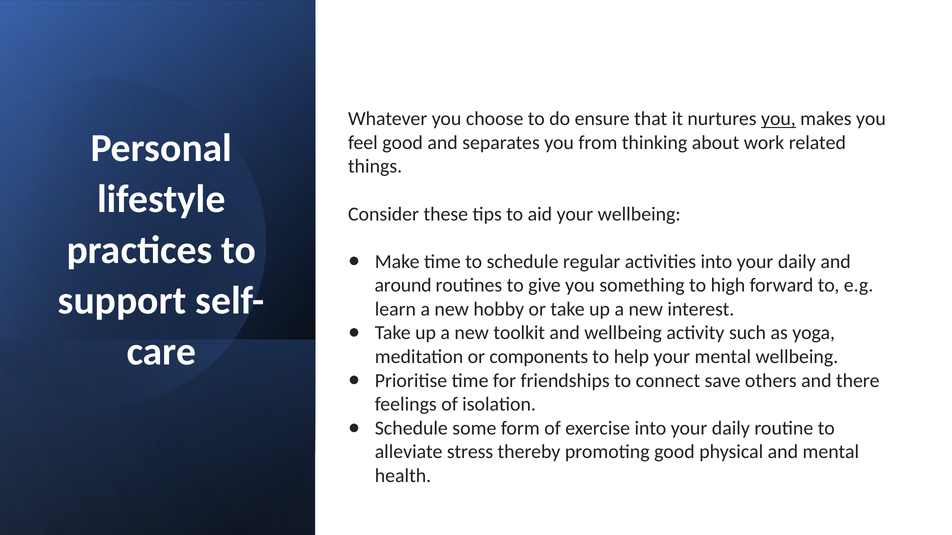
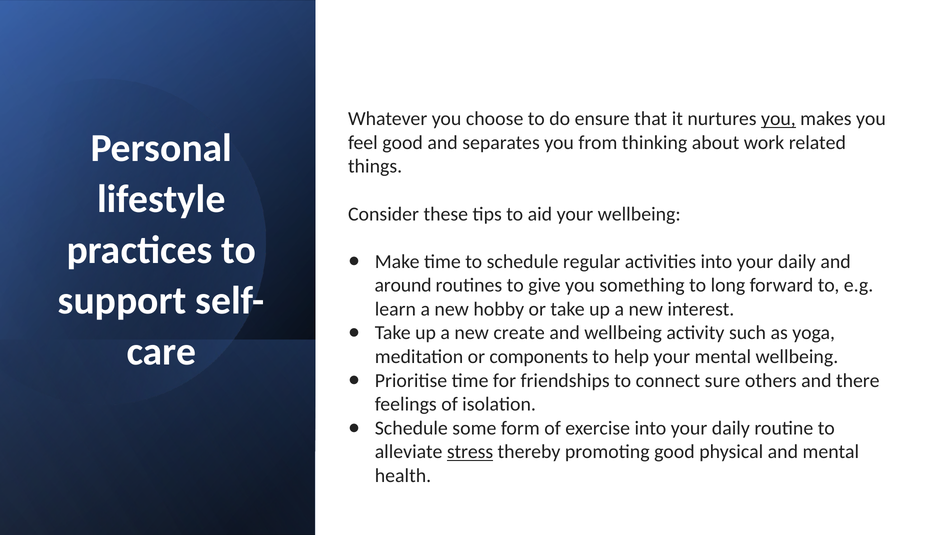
high: high -> long
toolkit: toolkit -> create
save: save -> sure
stress underline: none -> present
